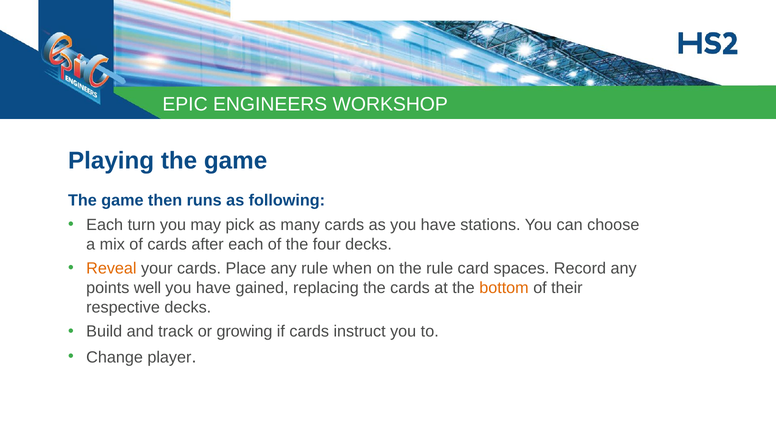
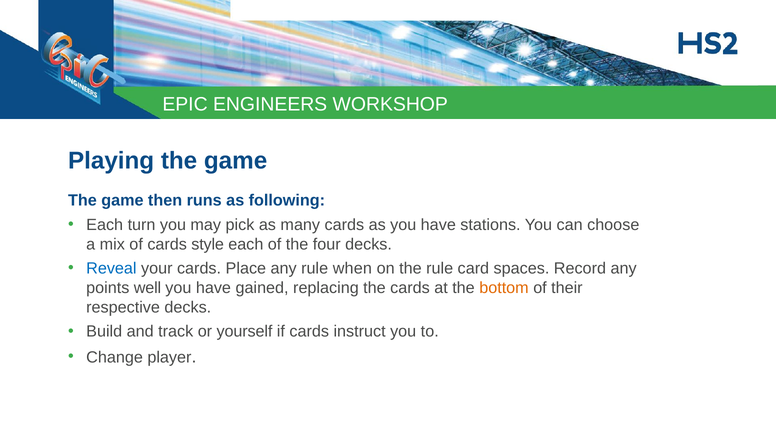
after: after -> style
Reveal colour: orange -> blue
growing: growing -> yourself
